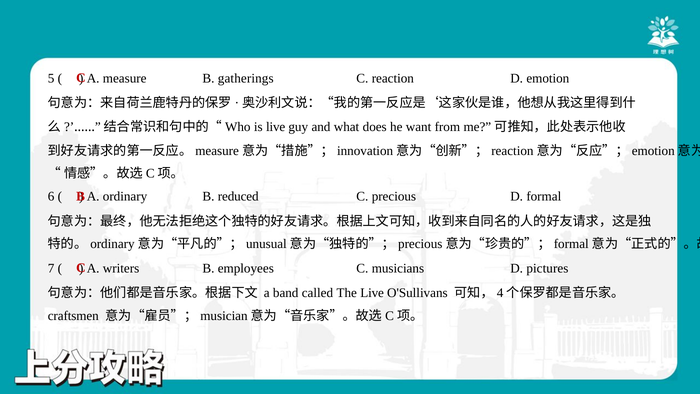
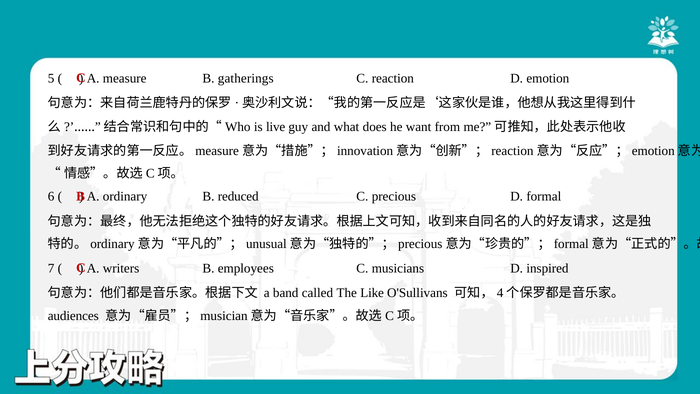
pictures: pictures -> inspired
The Live: Live -> Like
craftsmen: craftsmen -> audiences
